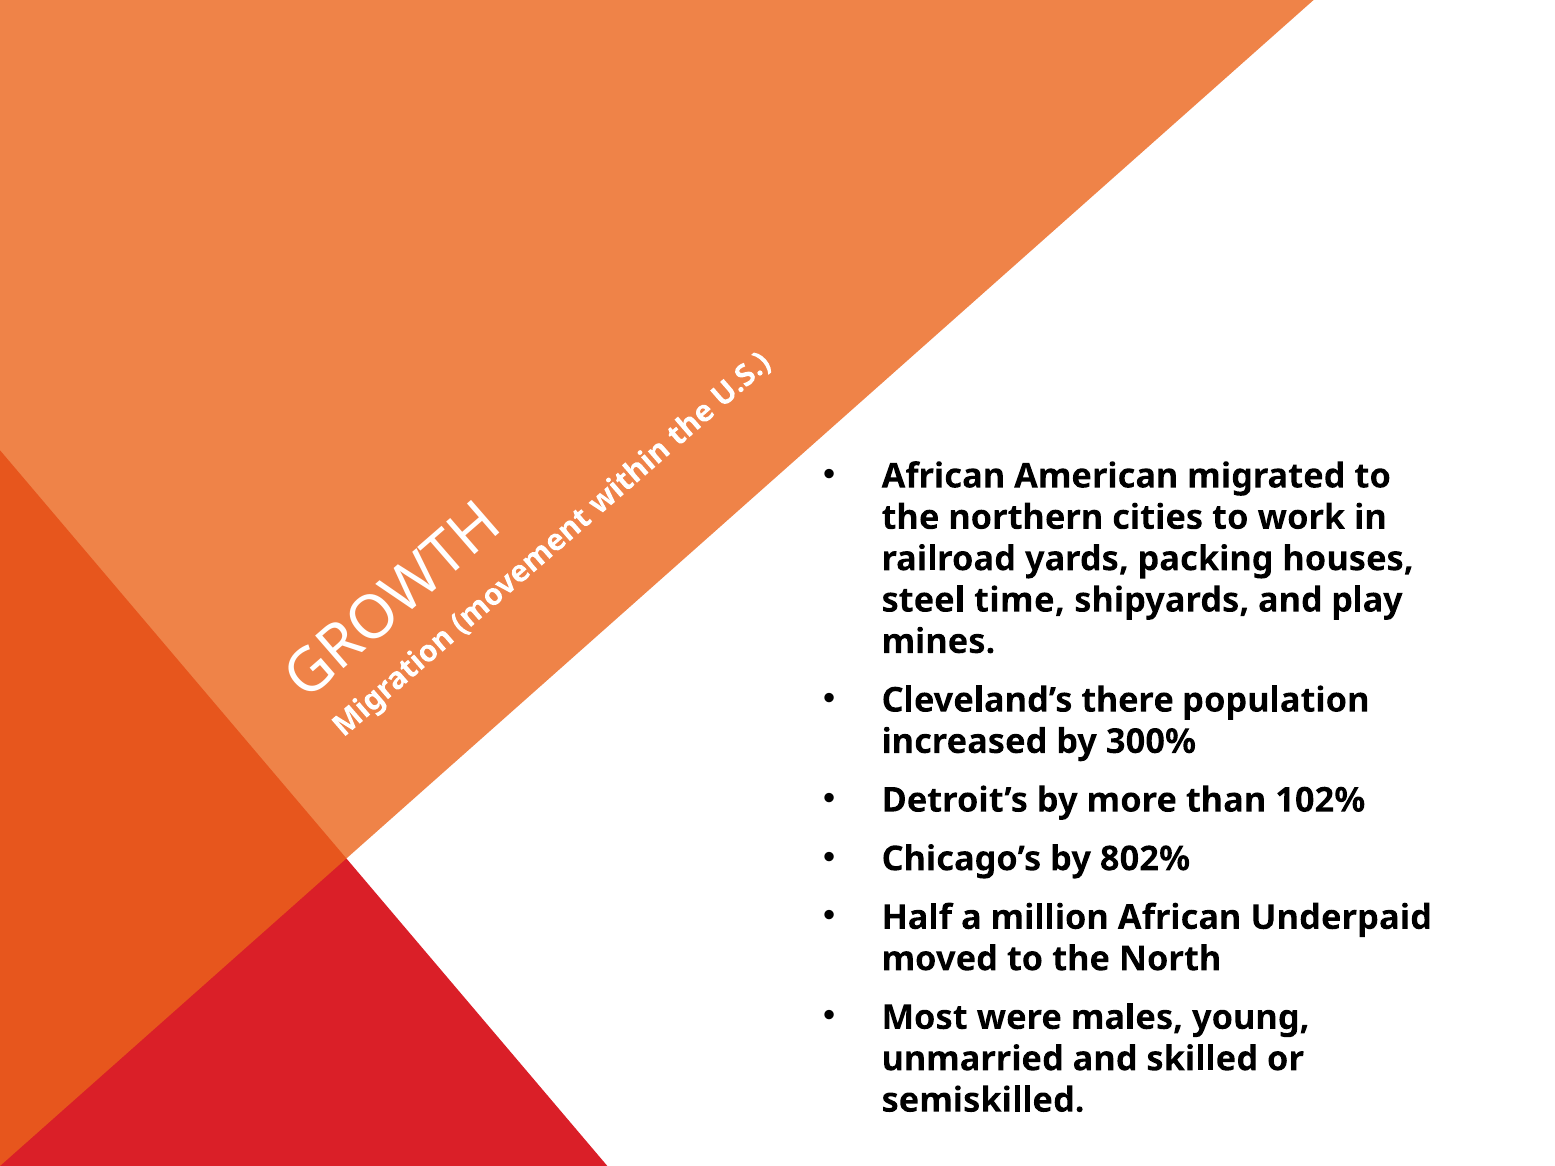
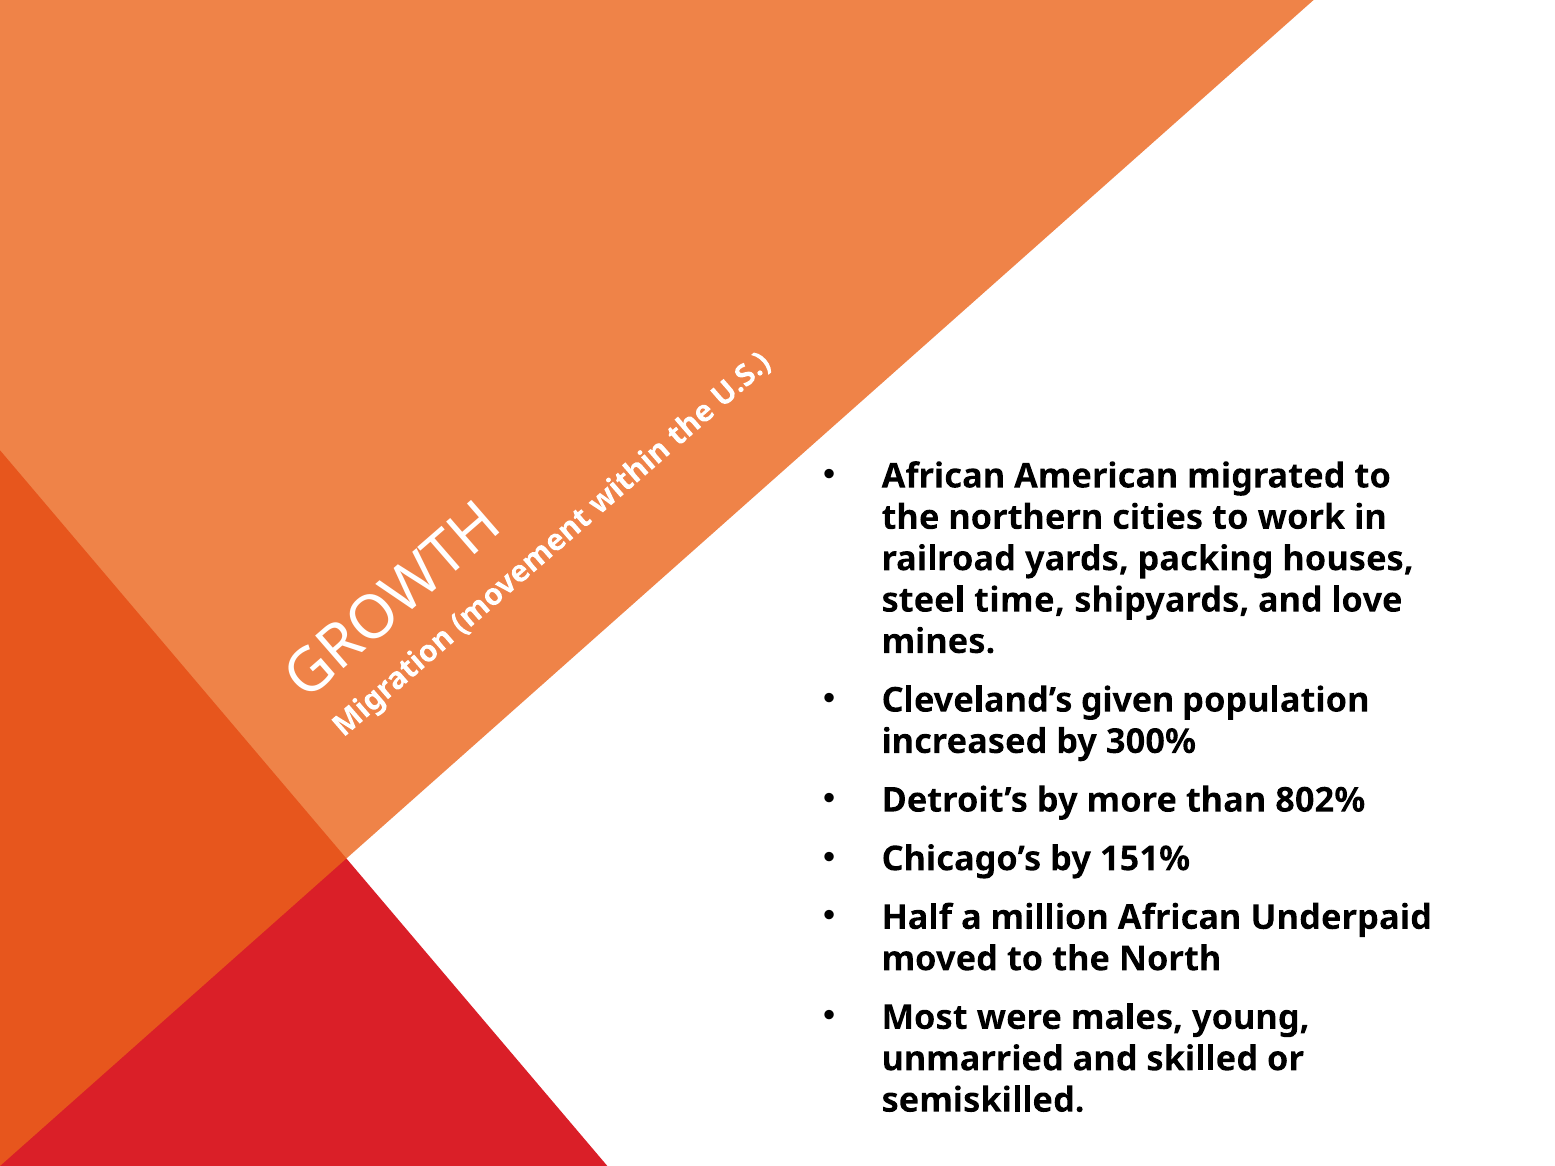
play: play -> love
there: there -> given
102%: 102% -> 802%
802%: 802% -> 151%
